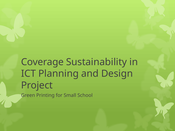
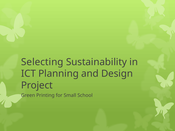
Coverage: Coverage -> Selecting
